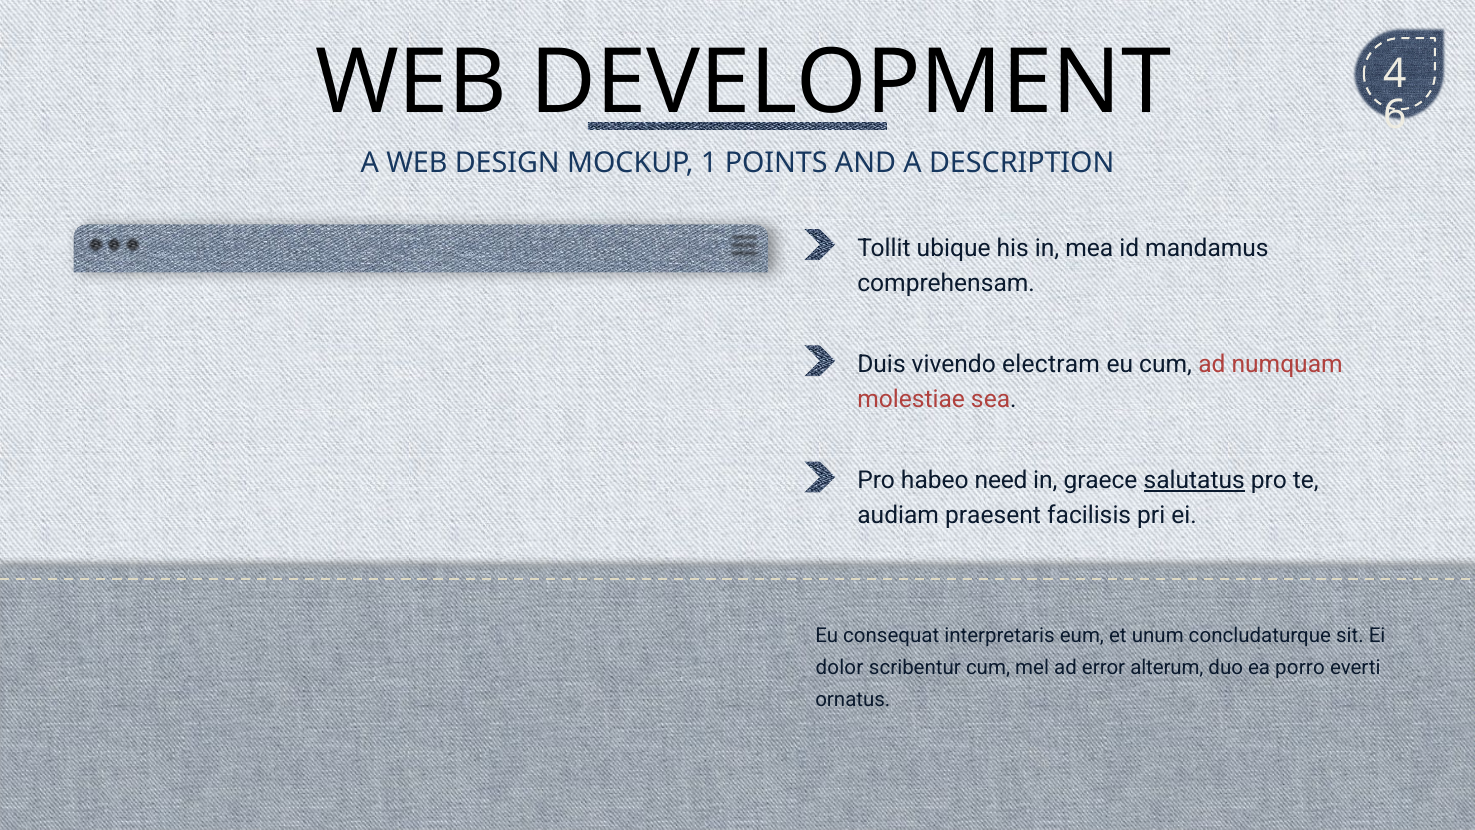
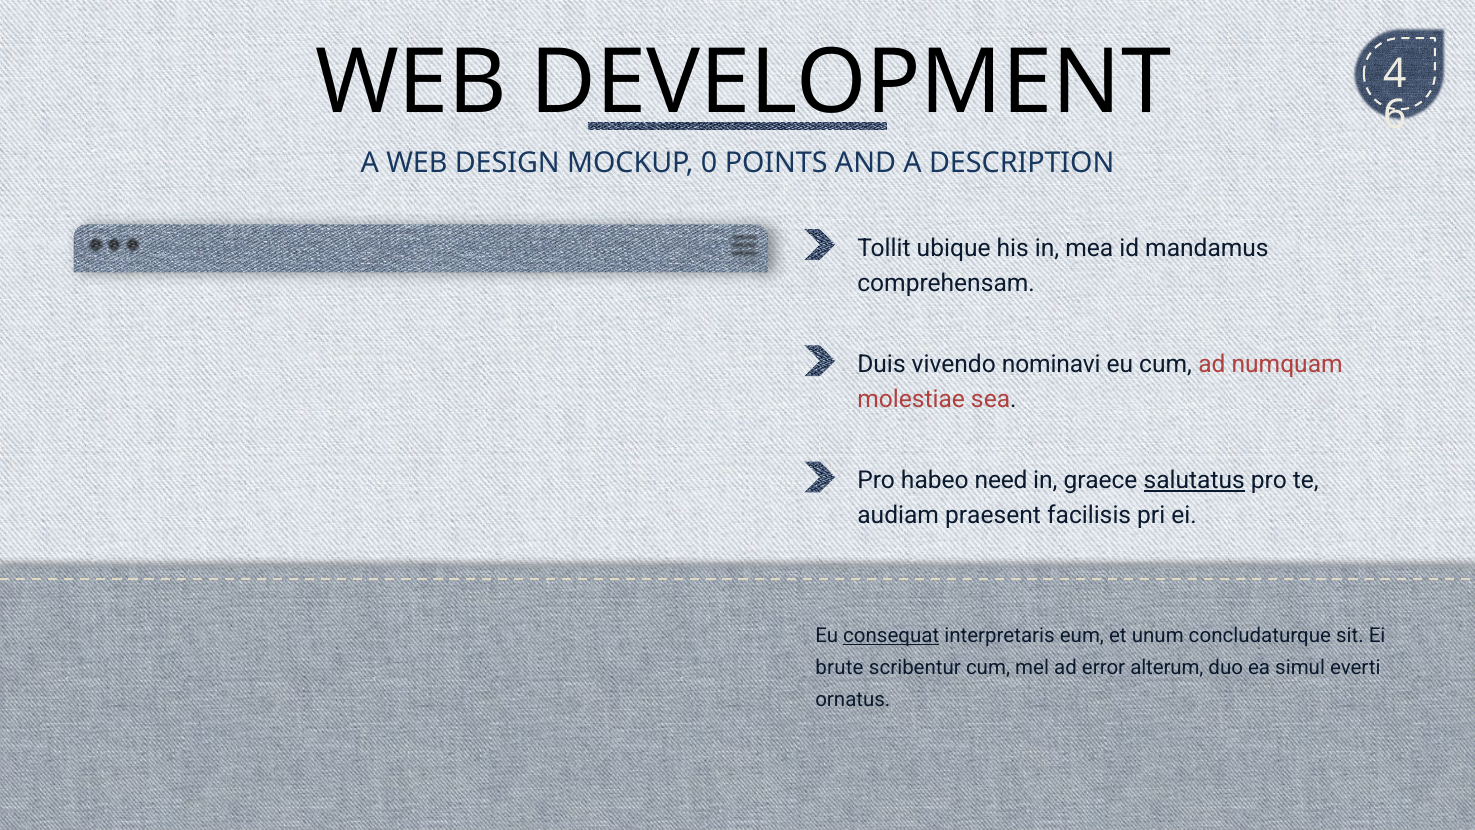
1: 1 -> 0
electram: electram -> nominavi
consequat underline: none -> present
dolor: dolor -> brute
porro: porro -> simul
